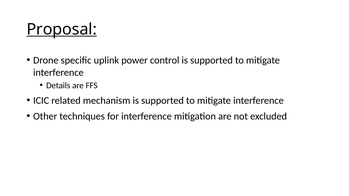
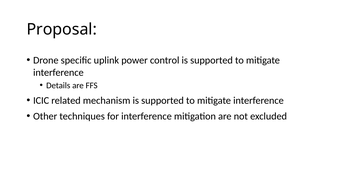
Proposal underline: present -> none
